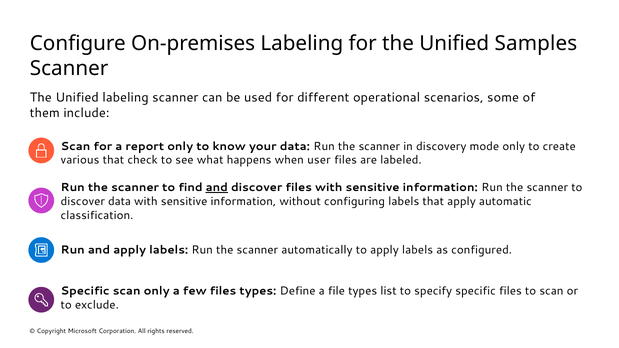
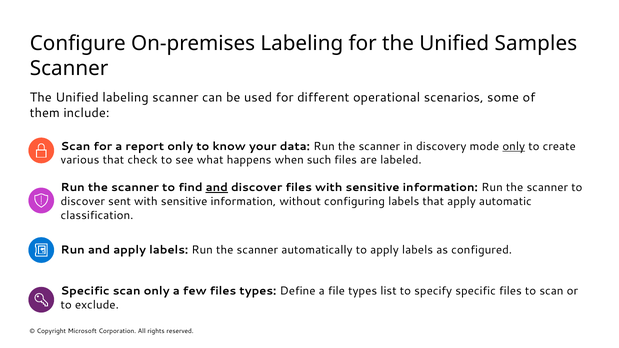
only at (514, 146) underline: none -> present
user: user -> such
discover data: data -> sent
